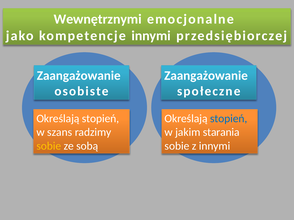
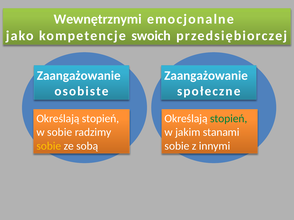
kompetencje innymi: innymi -> swoich
stopień at (229, 119) colour: blue -> green
w szans: szans -> sobie
starania: starania -> stanami
